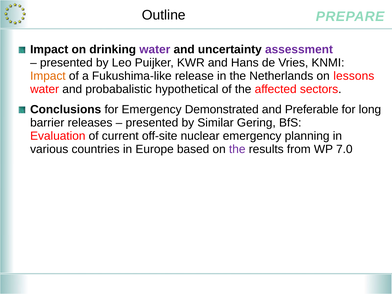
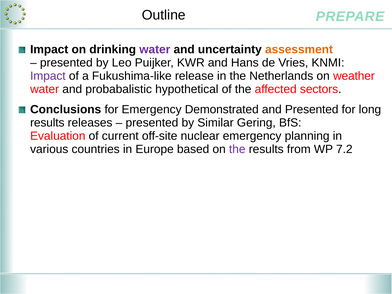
assessment colour: purple -> orange
Impact at (48, 76) colour: orange -> purple
lessons: lessons -> weather
and Preferable: Preferable -> Presented
barrier at (47, 123): barrier -> results
7.0: 7.0 -> 7.2
